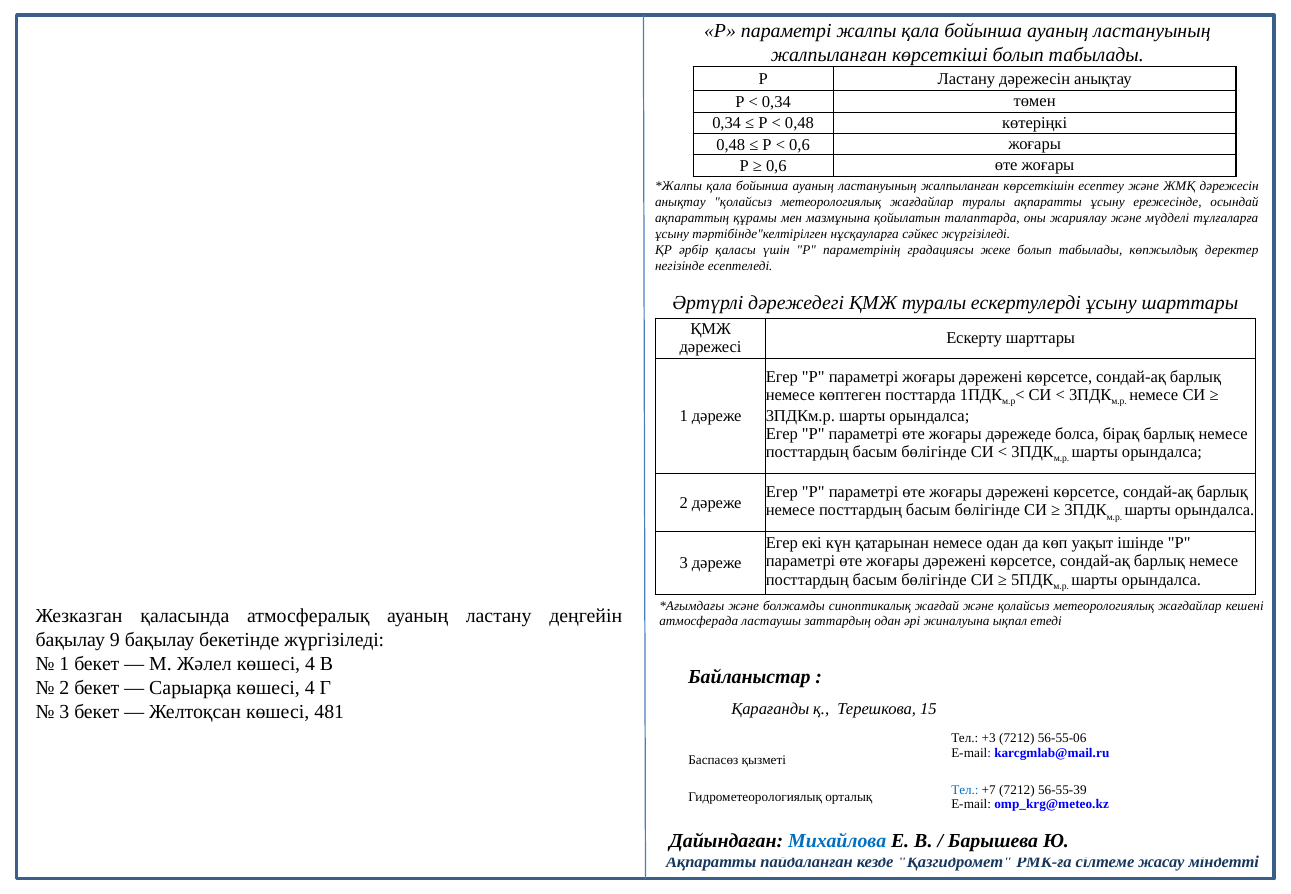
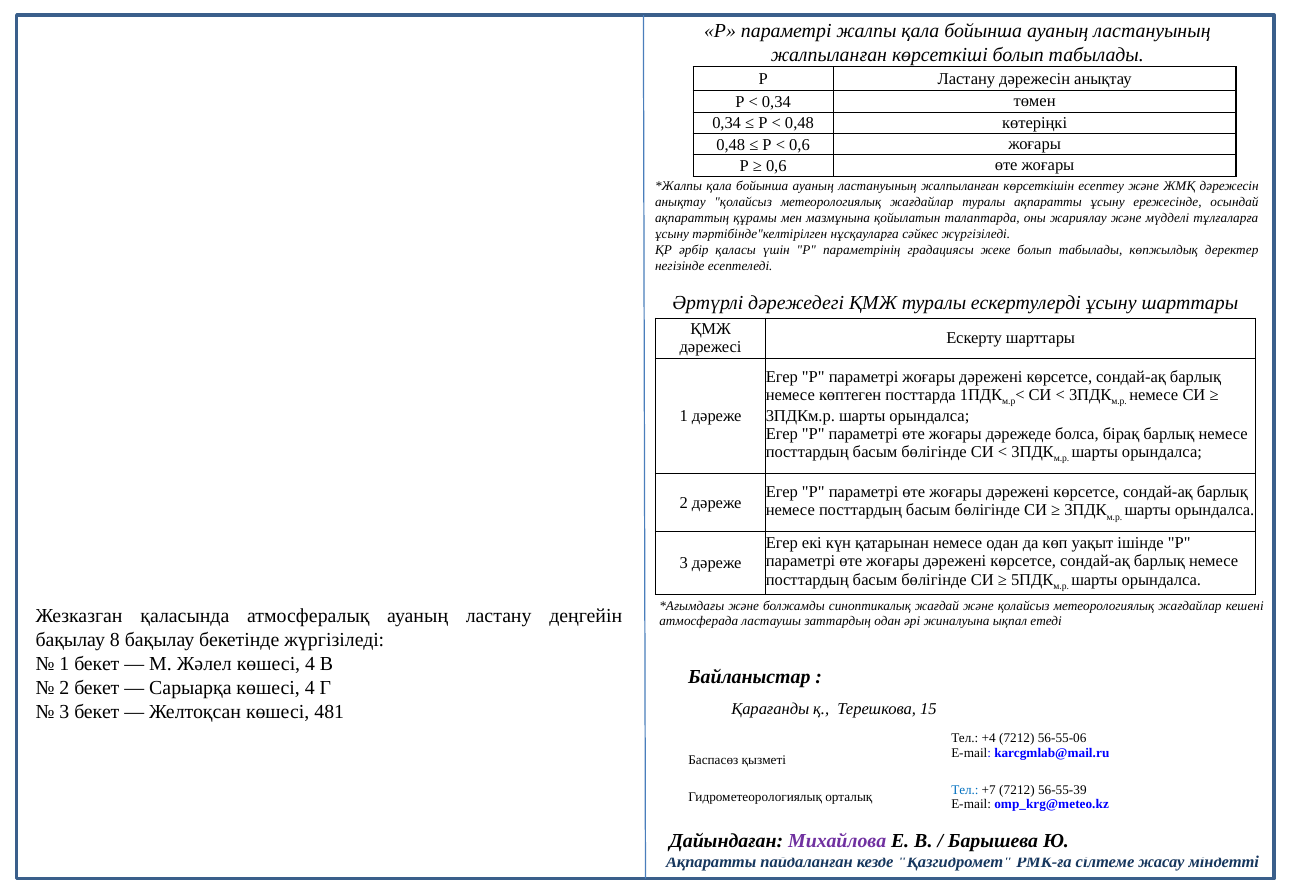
9: 9 -> 8
+3: +3 -> +4
Михайлова colour: blue -> purple
